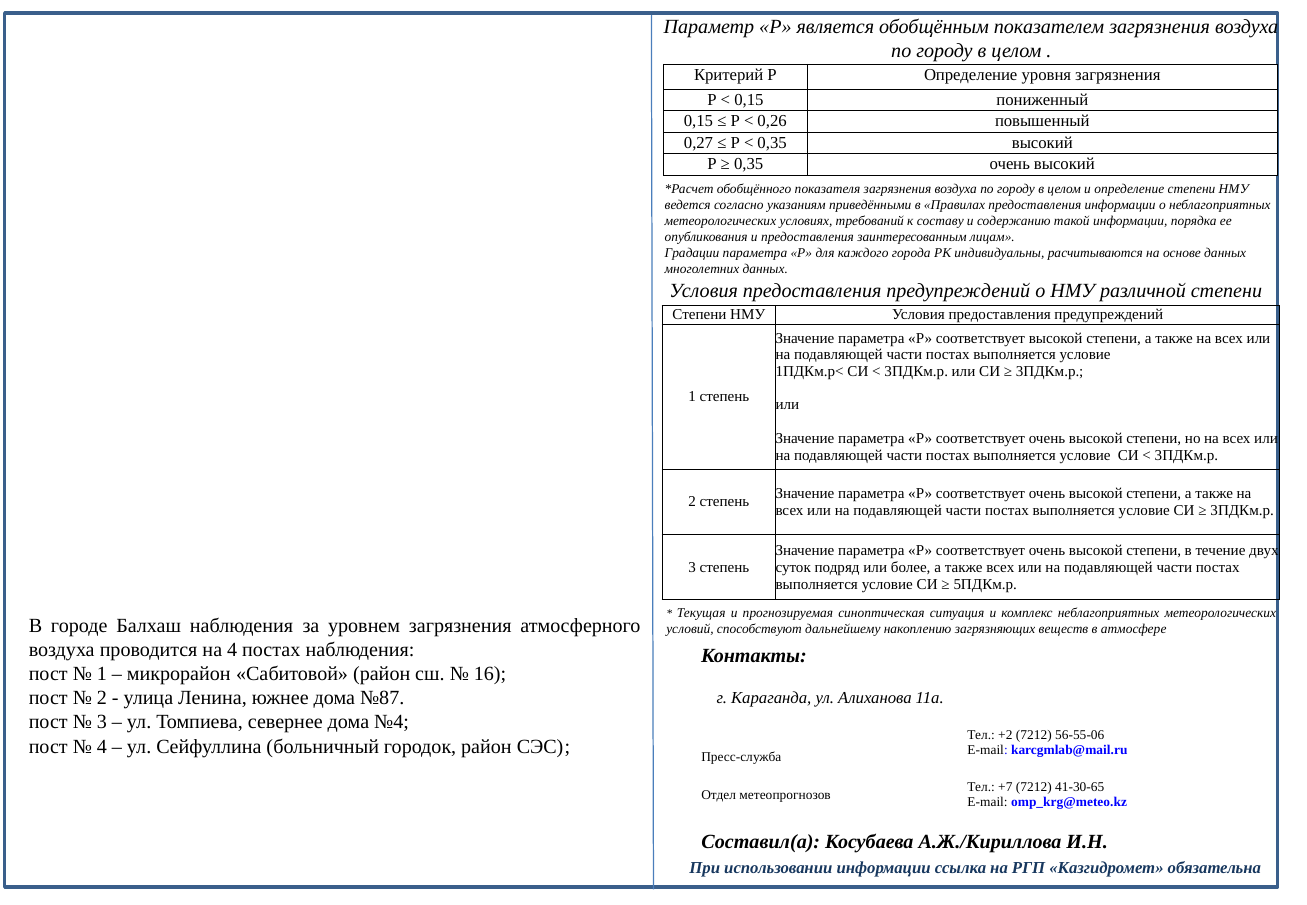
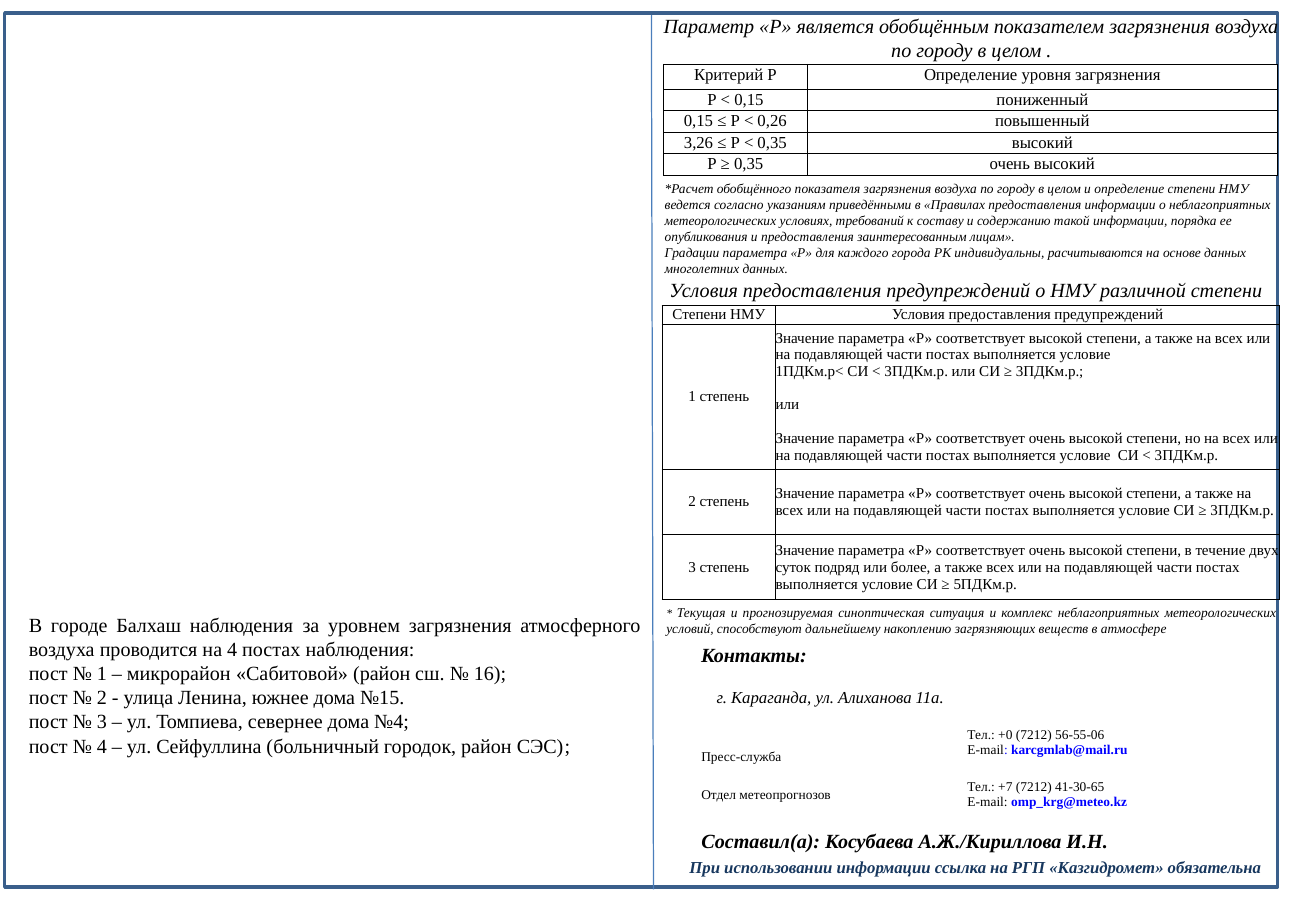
0,27: 0,27 -> 3,26
№87: №87 -> №15
+2: +2 -> +0
